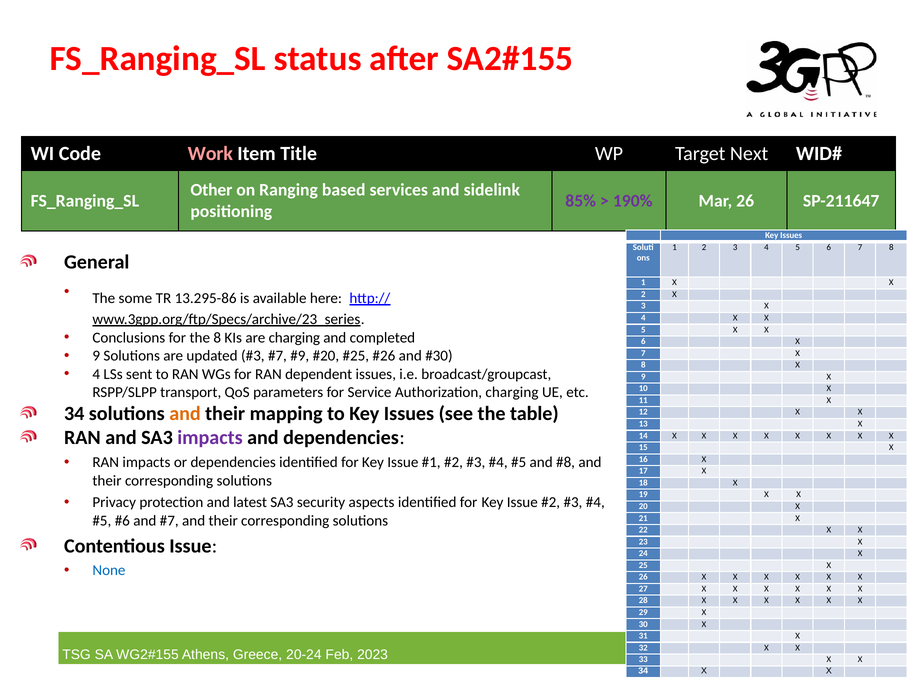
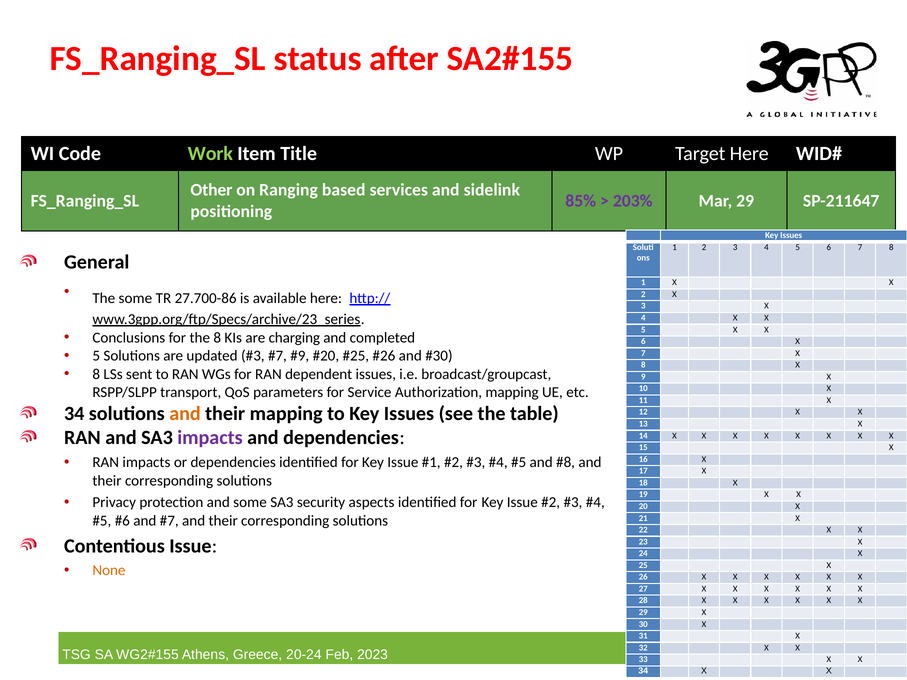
Work colour: pink -> light green
Target Next: Next -> Here
190%: 190% -> 203%
Mar 26: 26 -> 29
13.295-86: 13.295-86 -> 27.700-86
9 at (96, 356): 9 -> 5
4 at (96, 374): 4 -> 8
Authorization charging: charging -> mapping
and latest: latest -> some
None colour: blue -> orange
